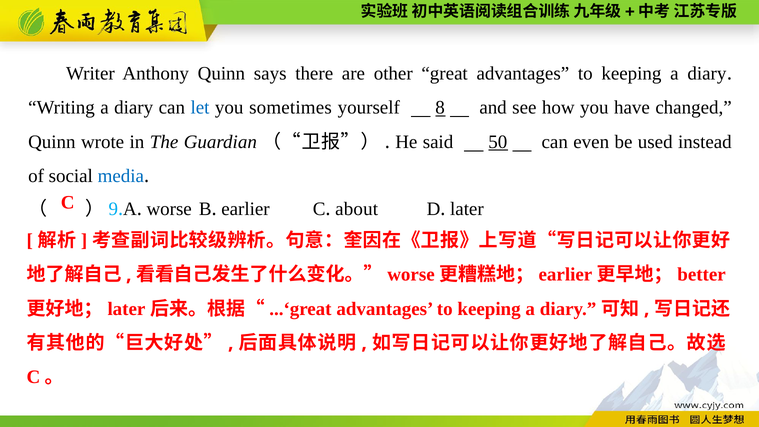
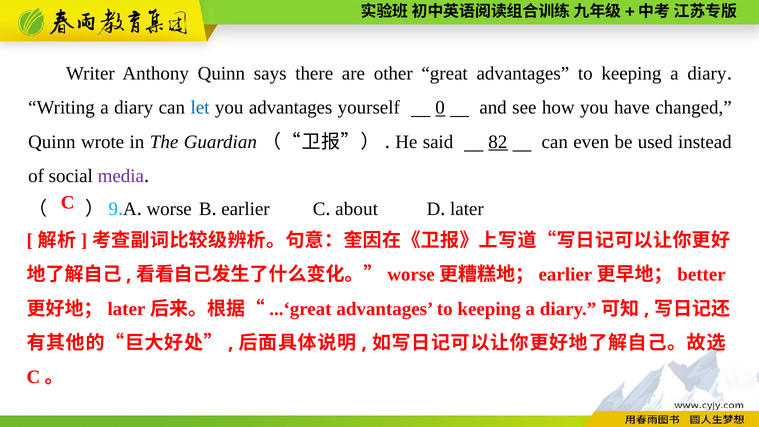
you sometimes: sometimes -> advantages
8: 8 -> 0
50: 50 -> 82
media colour: blue -> purple
